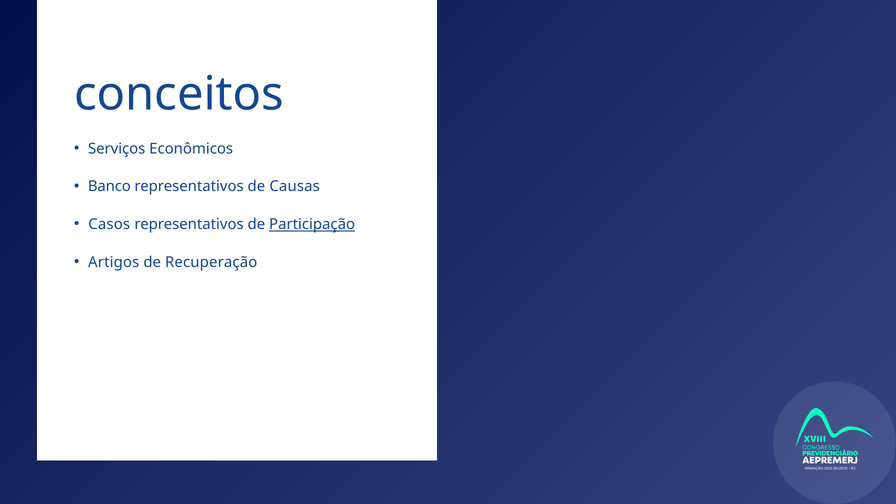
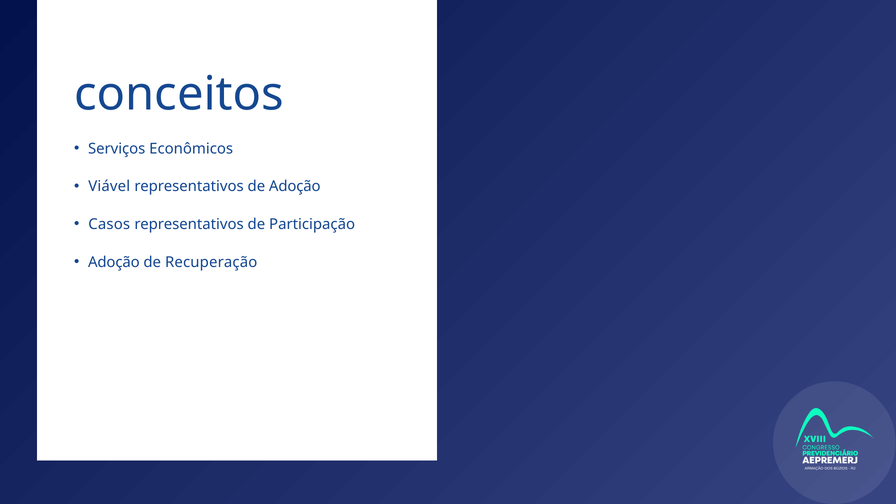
Banco: Banco -> Viável
de Causas: Causas -> Adoção
Participação underline: present -> none
Artigos at (114, 262): Artigos -> Adoção
